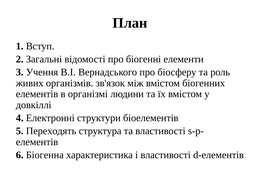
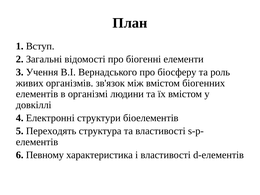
Біогенна: Біогенна -> Певному
